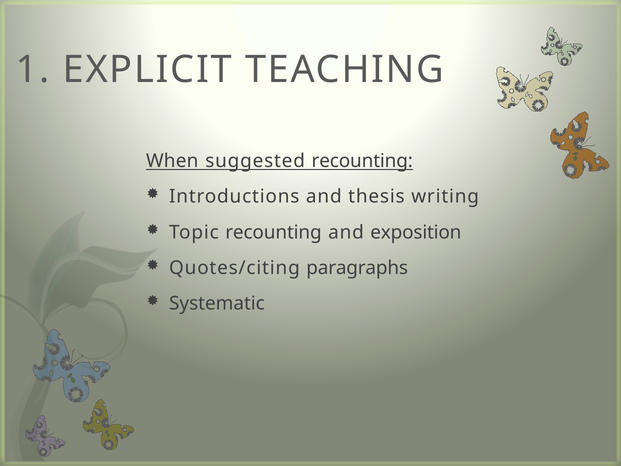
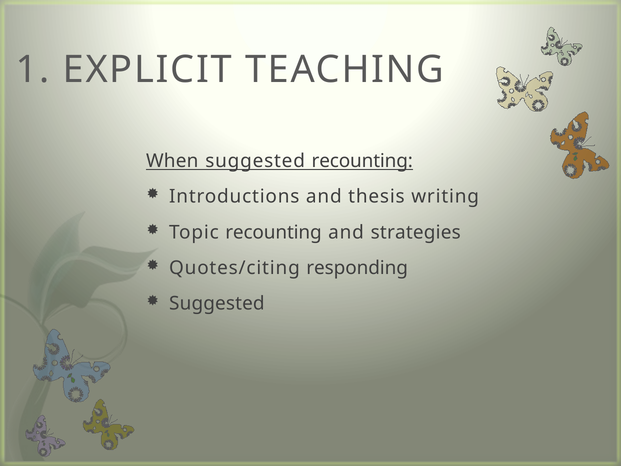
exposition: exposition -> strategies
paragraphs: paragraphs -> responding
Systematic at (217, 304): Systematic -> Suggested
